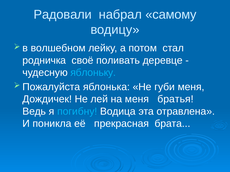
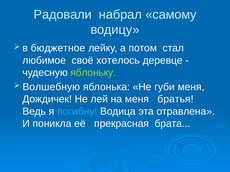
волшебном: волшебном -> бюджетное
родничка: родничка -> любимое
поливать: поливать -> хотелось
яблоньку colour: light blue -> light green
Пожалуйста: Пожалуйста -> Волшебную
